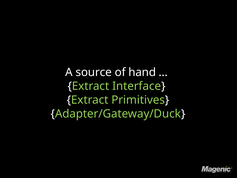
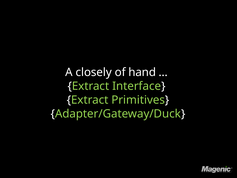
source: source -> closely
